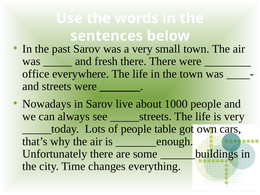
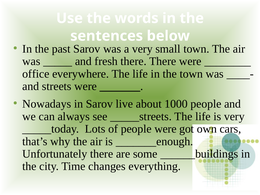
people table: table -> were
